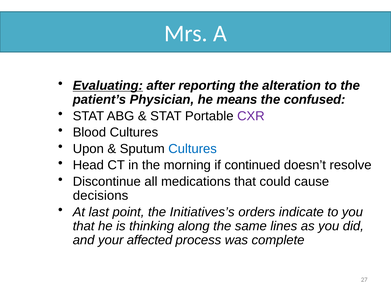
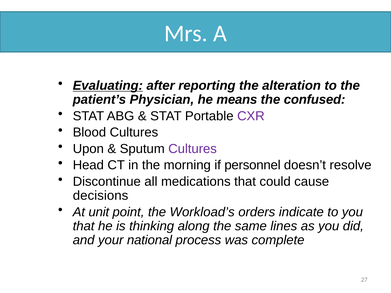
Cultures at (193, 149) colour: blue -> purple
continued: continued -> personnel
last: last -> unit
Initiatives’s: Initiatives’s -> Workload’s
affected: affected -> national
